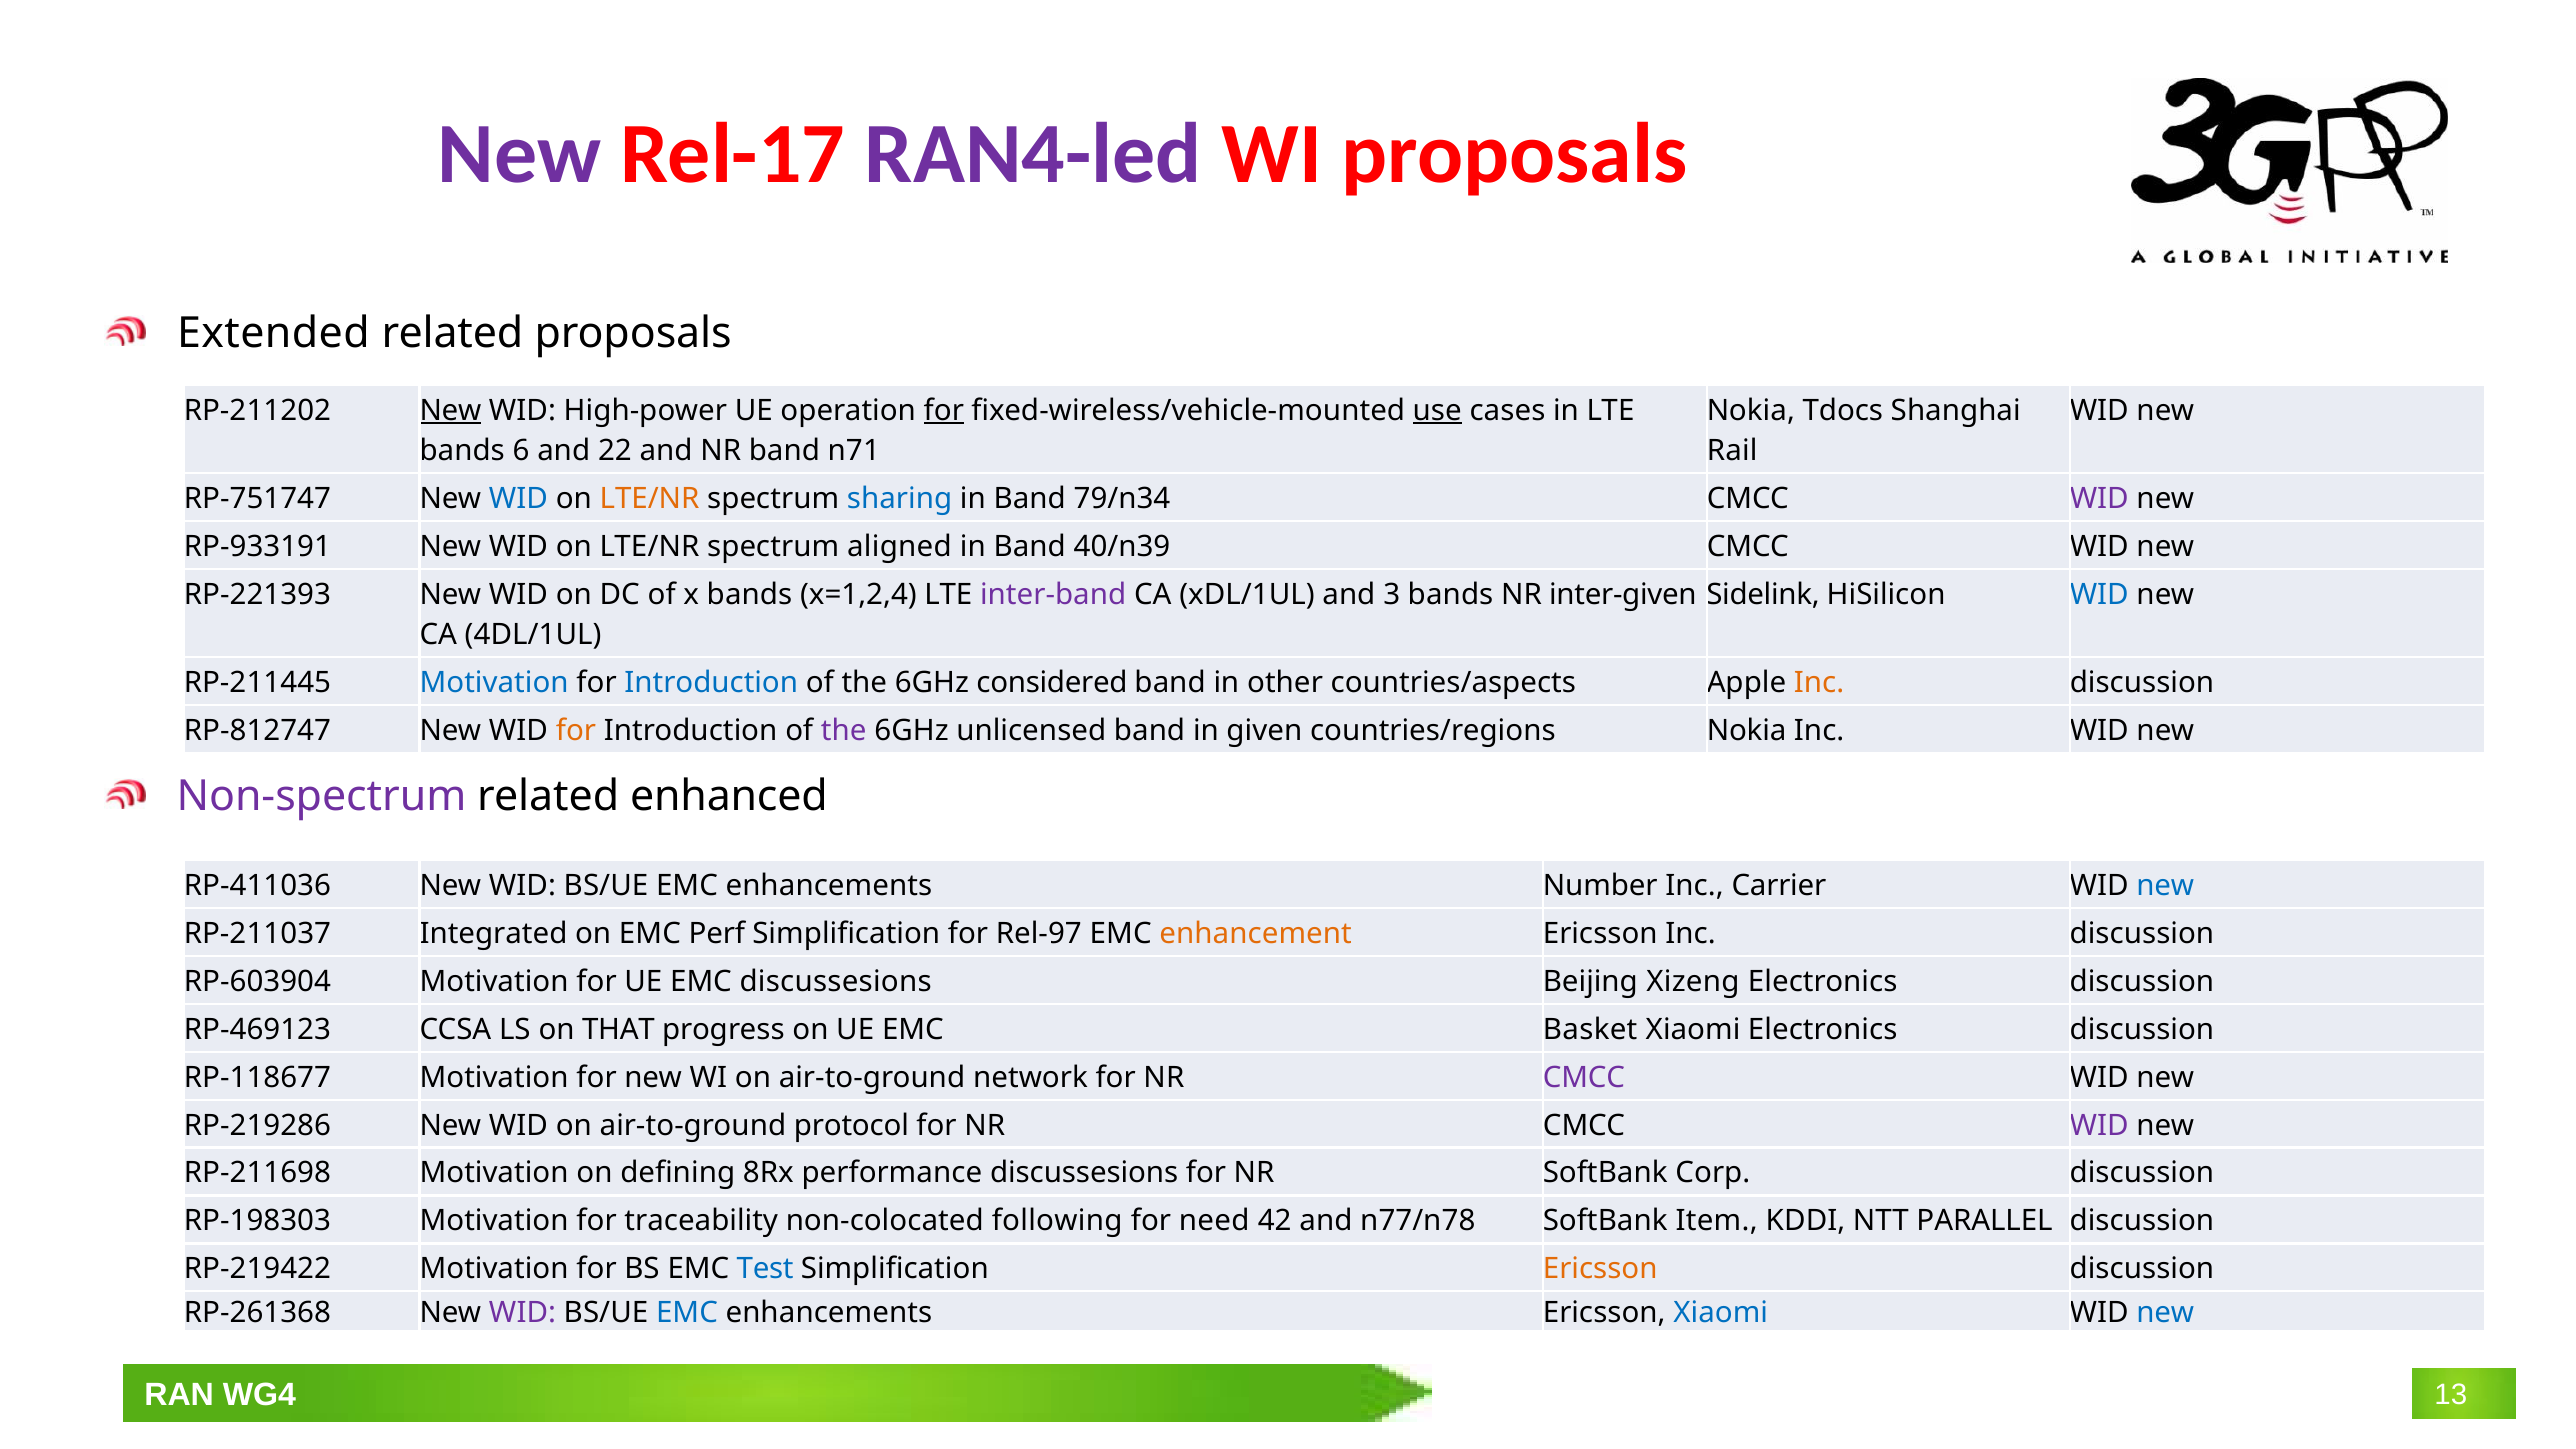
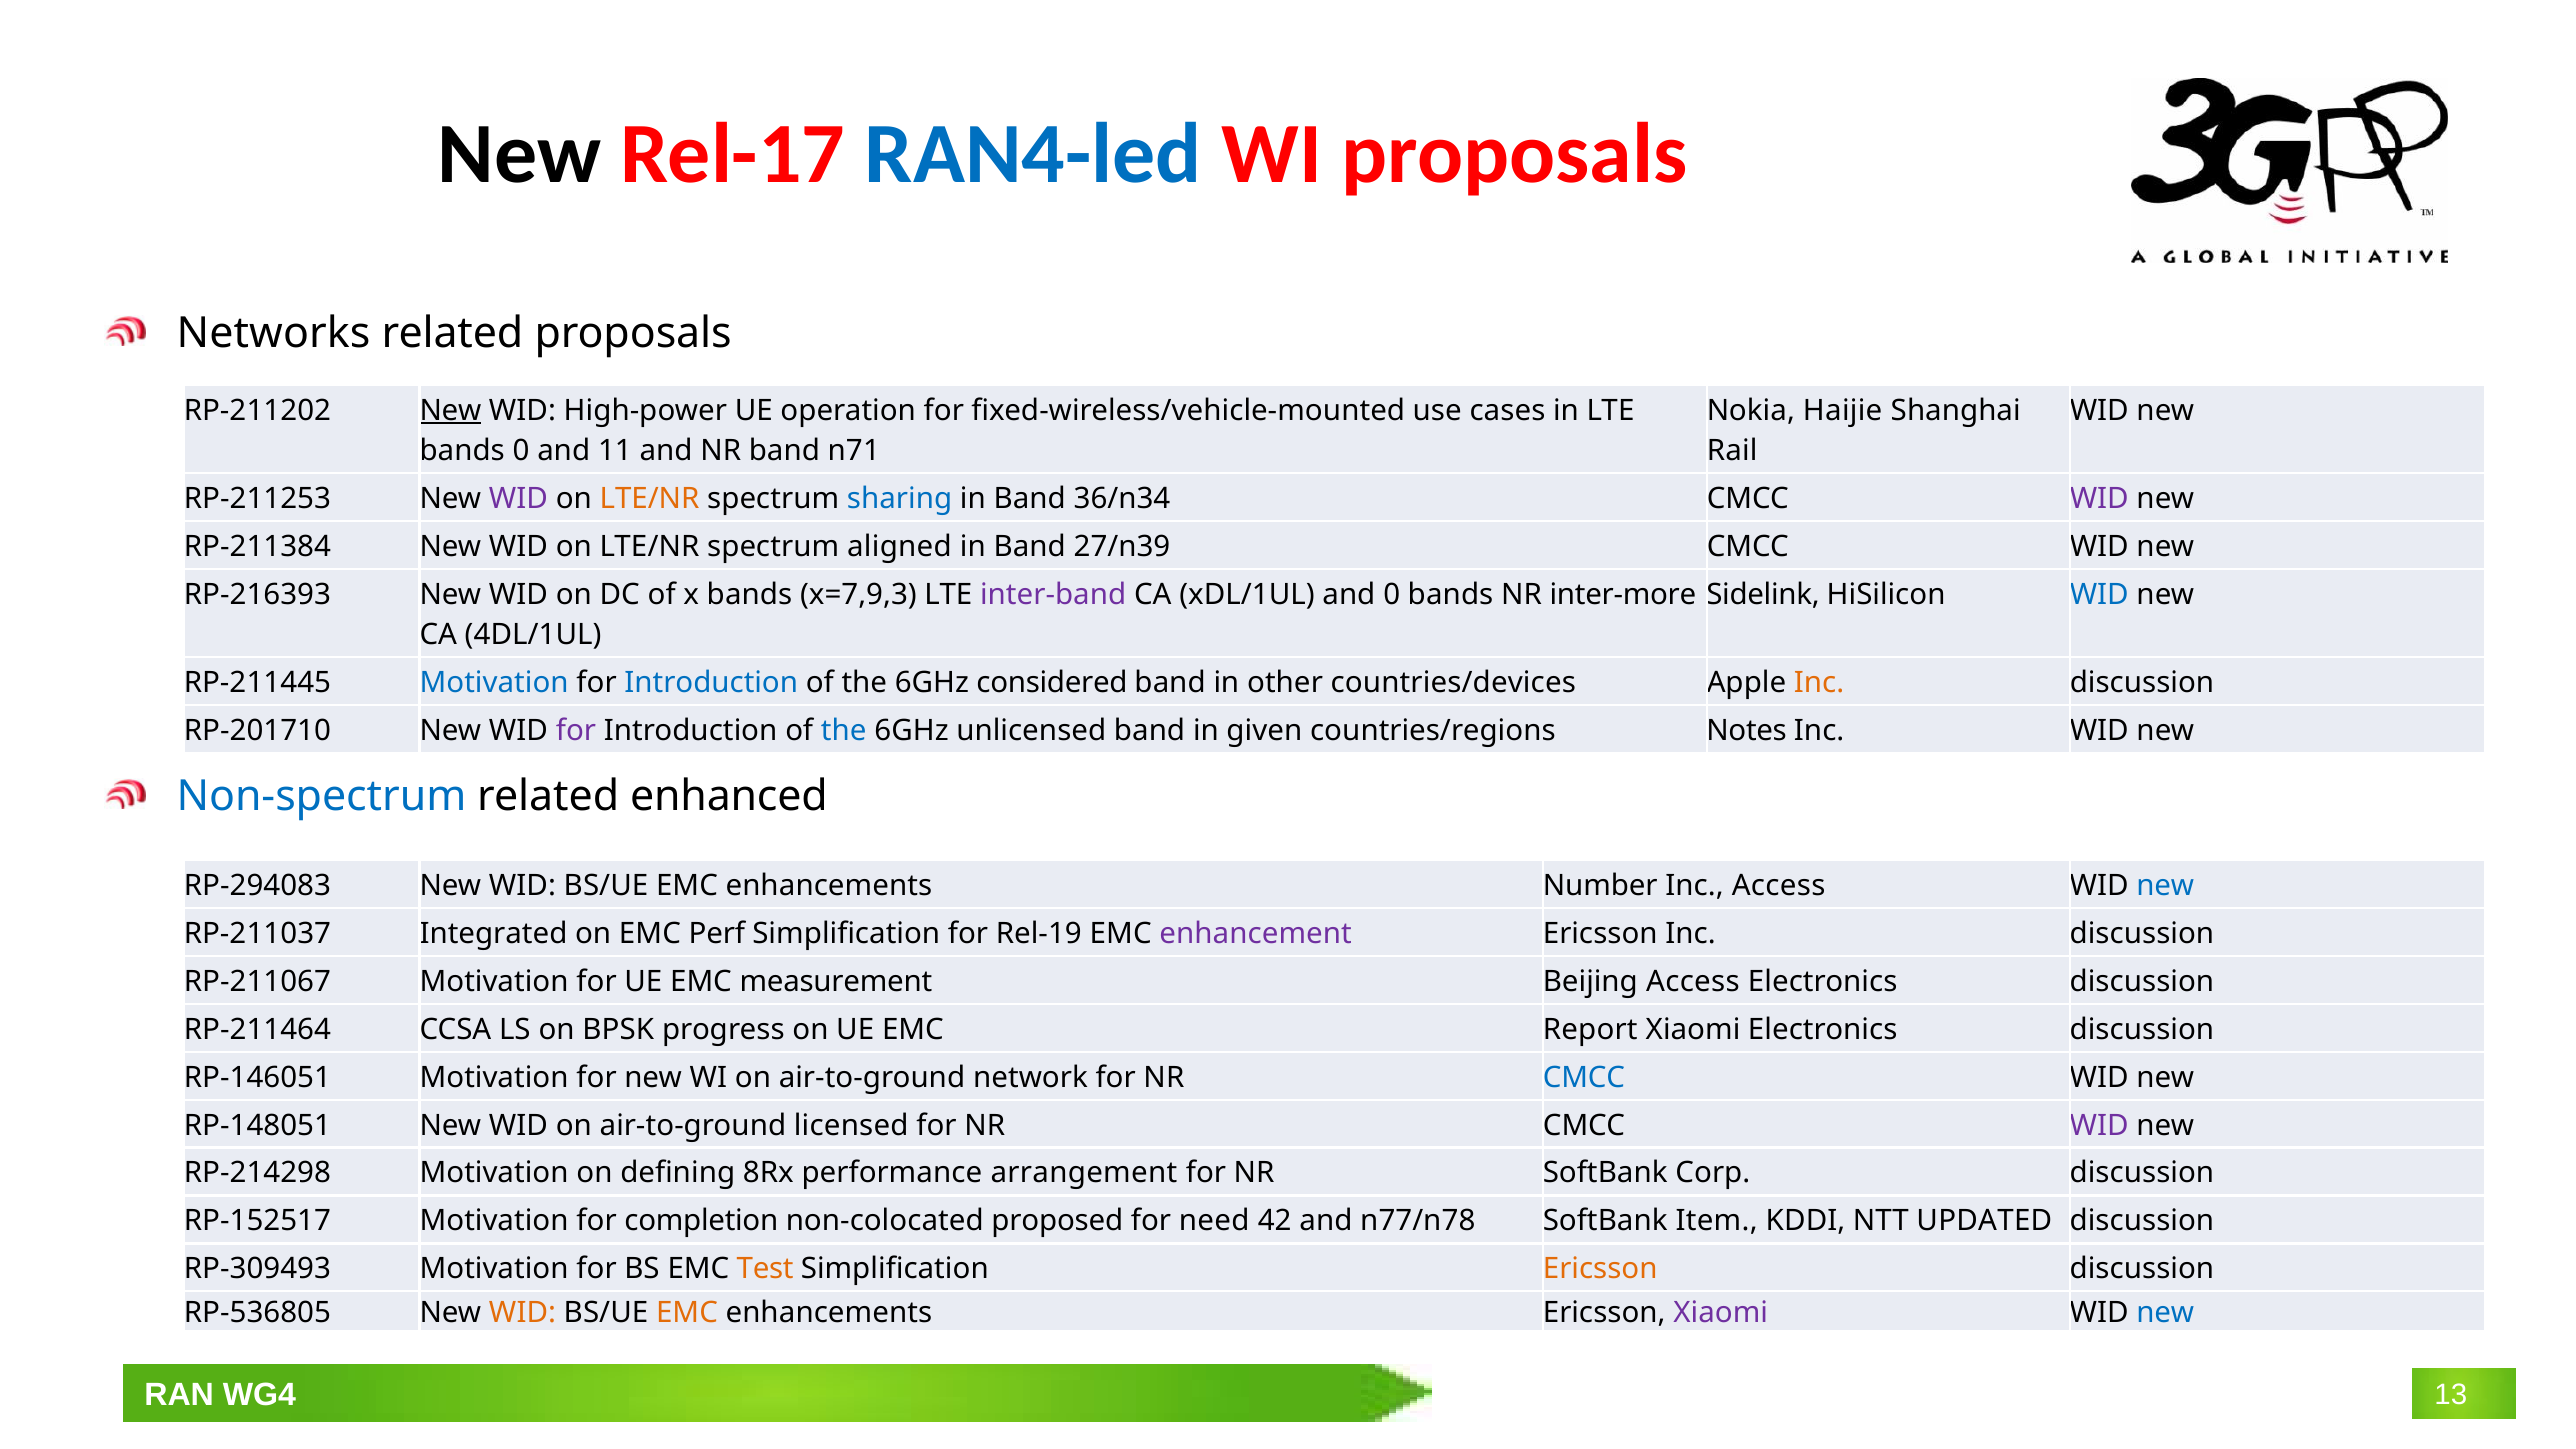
New at (520, 154) colour: purple -> black
RAN4-led colour: purple -> blue
Extended: Extended -> Networks
for at (944, 410) underline: present -> none
use underline: present -> none
Tdocs: Tdocs -> Haijie
bands 6: 6 -> 0
22: 22 -> 11
RP-751747: RP-751747 -> RP-211253
WID at (518, 499) colour: blue -> purple
79/n34: 79/n34 -> 36/n34
RP-933191: RP-933191 -> RP-211384
40/n39: 40/n39 -> 27/n39
RP-221393: RP-221393 -> RP-216393
x=1,2,4: x=1,2,4 -> x=7,9,3
and 3: 3 -> 0
inter-given: inter-given -> inter-more
countries/aspects: countries/aspects -> countries/devices
RP-812747: RP-812747 -> RP-201710
for at (576, 730) colour: orange -> purple
the at (844, 730) colour: purple -> blue
countries/regions Nokia: Nokia -> Notes
Non-spectrum colour: purple -> blue
RP-411036: RP-411036 -> RP-294083
Inc Carrier: Carrier -> Access
Rel-97: Rel-97 -> Rel-19
enhancement colour: orange -> purple
RP-603904: RP-603904 -> RP-211067
EMC discussesions: discussesions -> measurement
Beijing Xizeng: Xizeng -> Access
RP-469123: RP-469123 -> RP-211464
THAT: THAT -> BPSK
Basket: Basket -> Report
RP-118677: RP-118677 -> RP-146051
CMCC at (1584, 1077) colour: purple -> blue
RP-219286: RP-219286 -> RP-148051
protocol: protocol -> licensed
RP-211698: RP-211698 -> RP-214298
performance discussesions: discussesions -> arrangement
RP-198303: RP-198303 -> RP-152517
traceability: traceability -> completion
following: following -> proposed
PARALLEL: PARALLEL -> UPDATED
RP-219422: RP-219422 -> RP-309493
Test colour: blue -> orange
RP-261368: RP-261368 -> RP-536805
WID at (523, 1313) colour: purple -> orange
EMC at (687, 1313) colour: blue -> orange
Xiaomi at (1721, 1313) colour: blue -> purple
